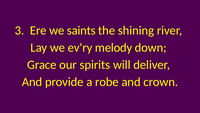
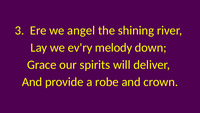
saints: saints -> angel
